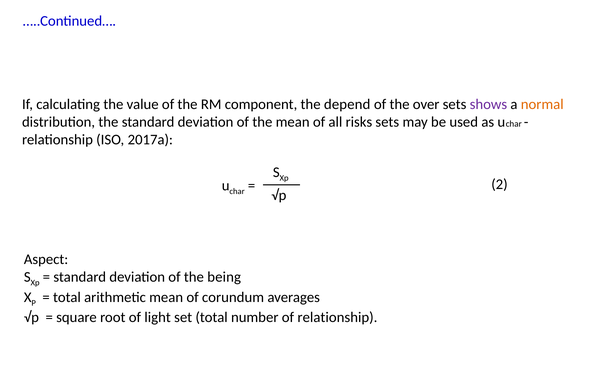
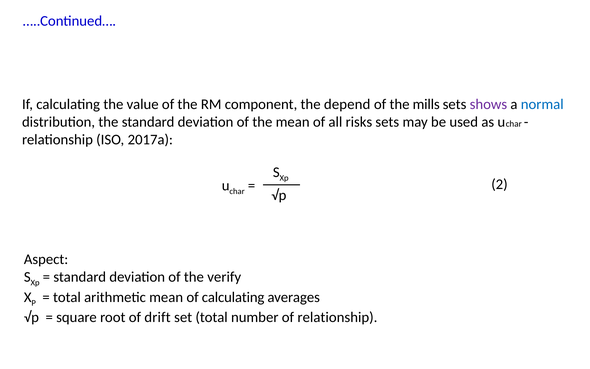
over: over -> mills
normal colour: orange -> blue
being: being -> verify
of corundum: corundum -> calculating
light: light -> drift
